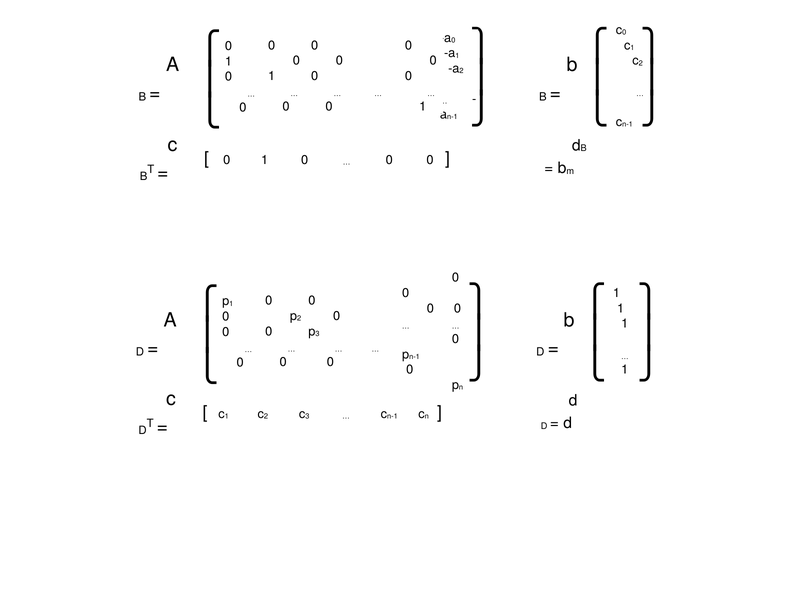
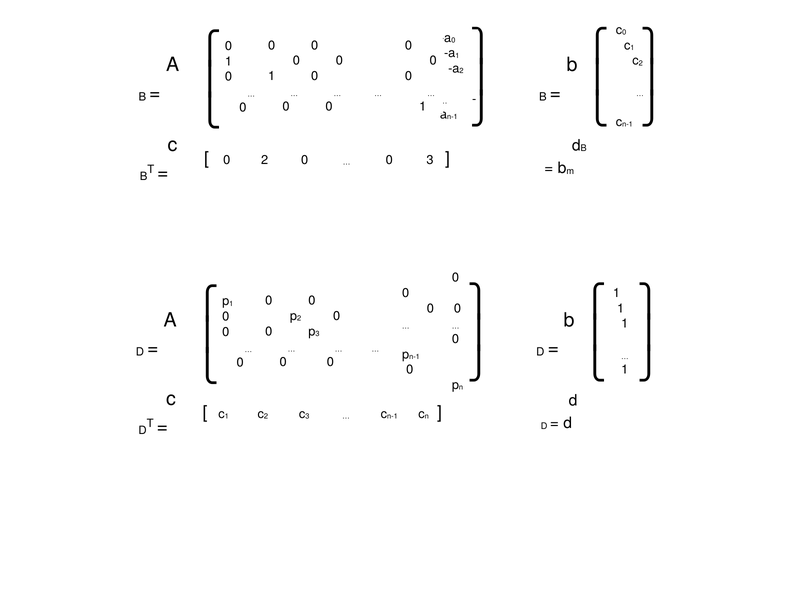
1 at (265, 160): 1 -> 2
0 at (430, 160): 0 -> 3
